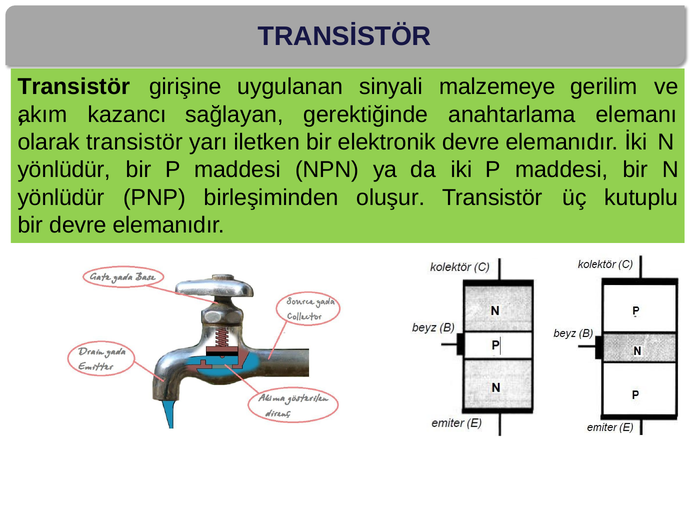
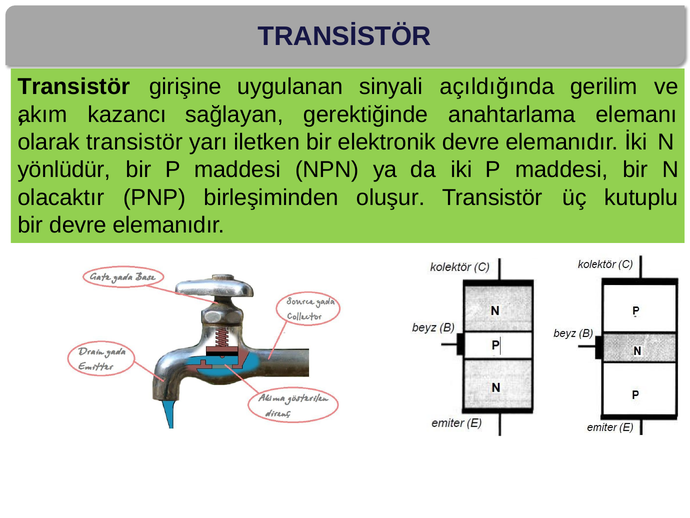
malzemeye: malzemeye -> açıldığında
yönlüdür at (61, 197): yönlüdür -> olacaktır
